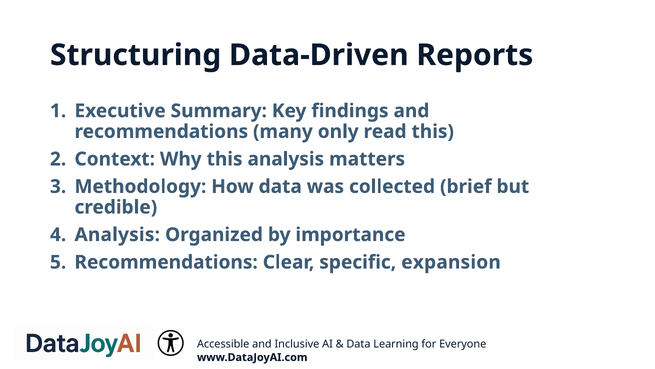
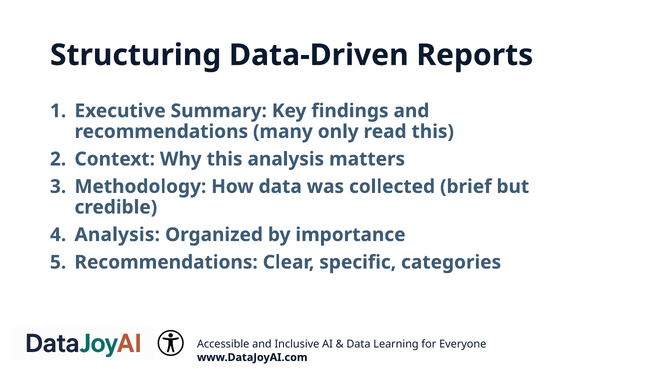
expansion: expansion -> categories
